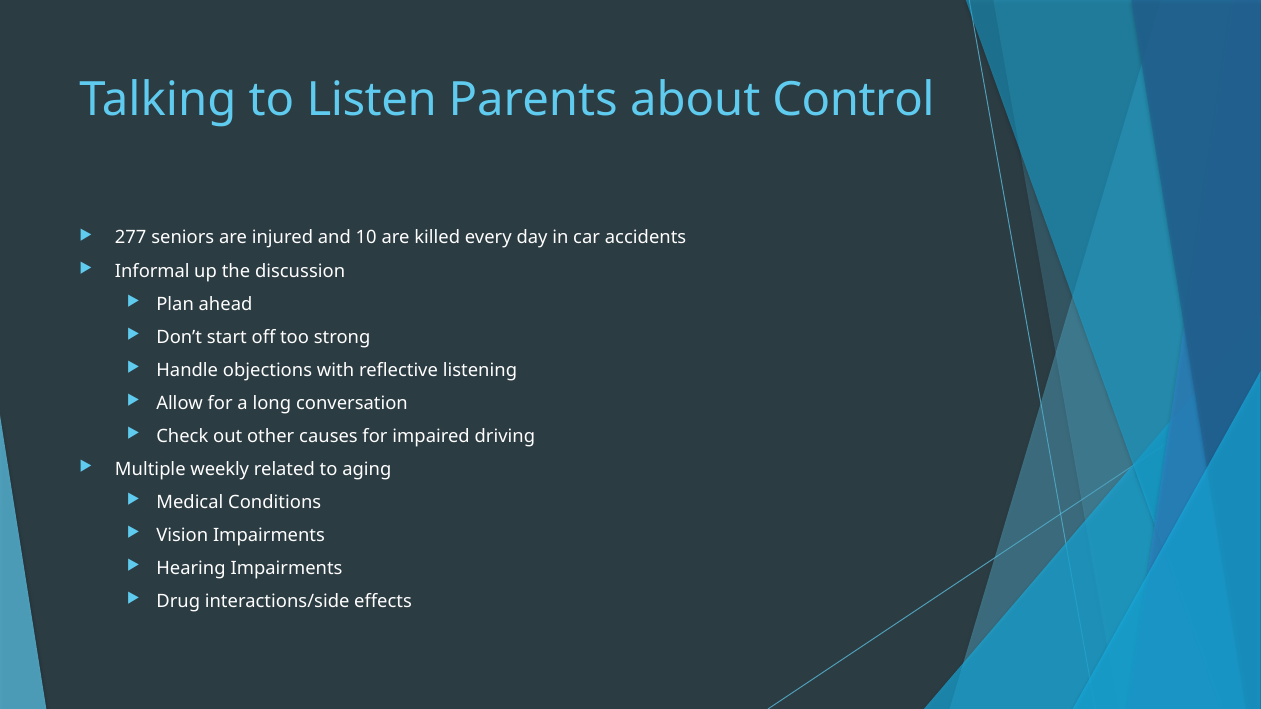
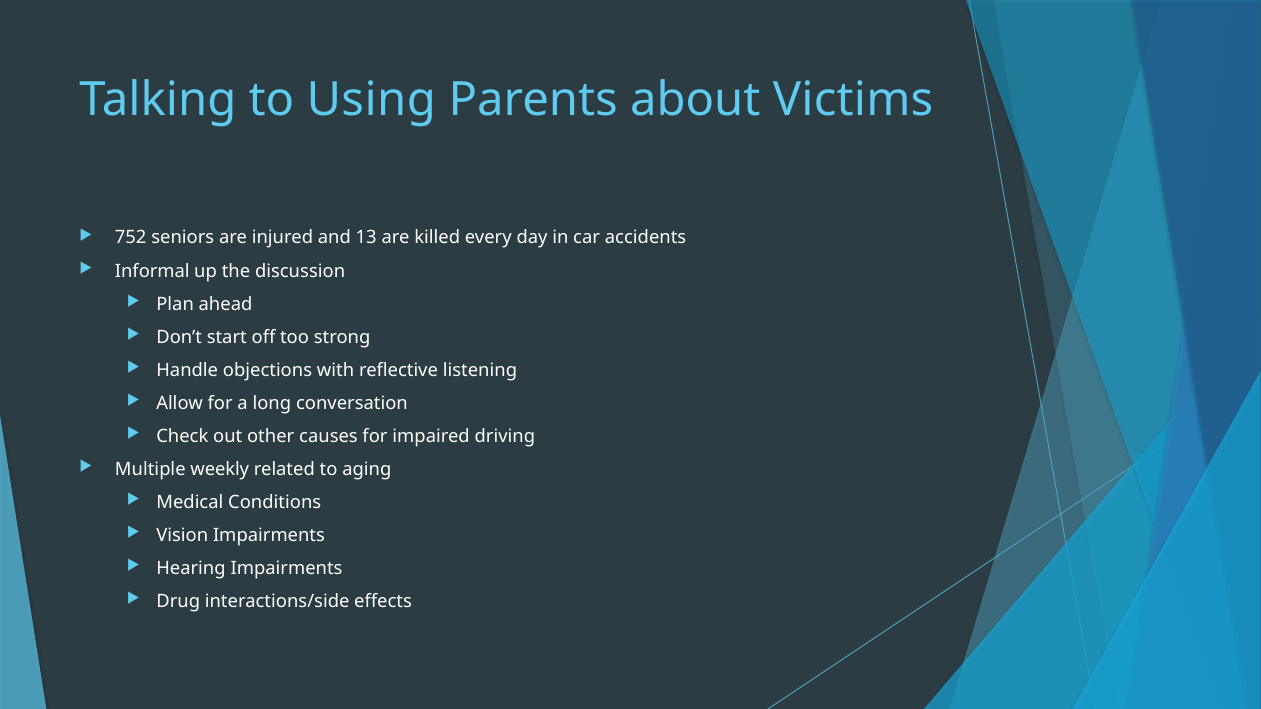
Listen: Listen -> Using
Control: Control -> Victims
277: 277 -> 752
10: 10 -> 13
